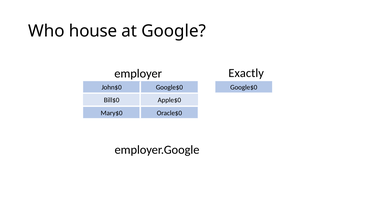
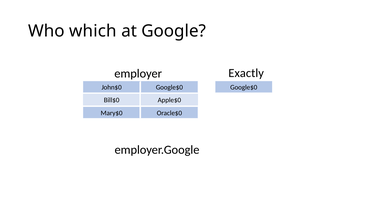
house: house -> which
